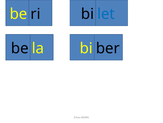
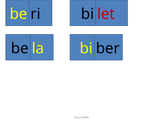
let colour: blue -> red
